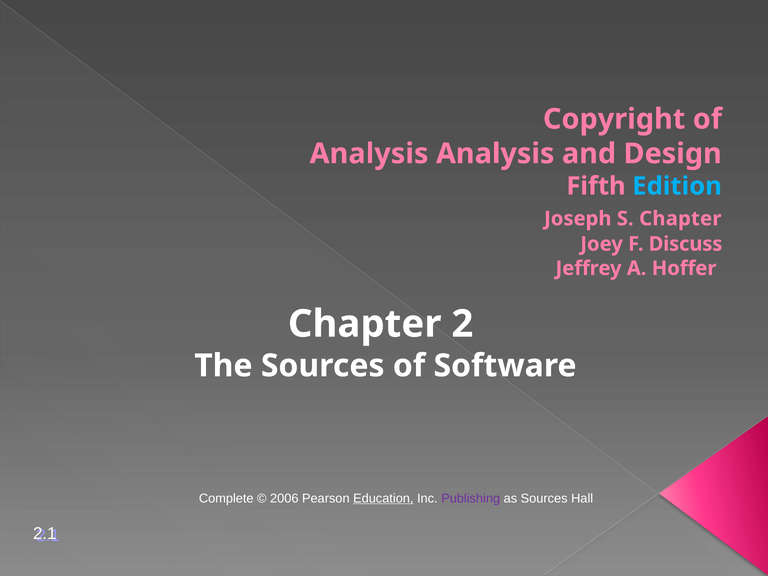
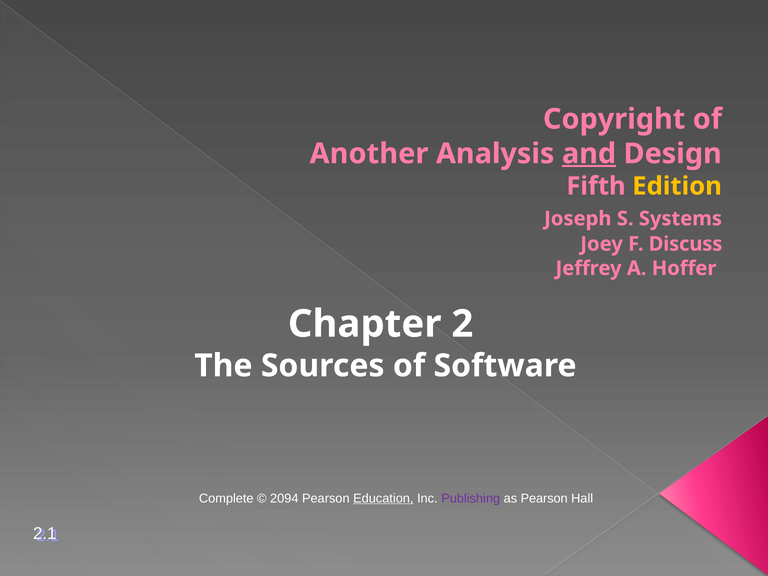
Analysis at (369, 154): Analysis -> Another
and underline: none -> present
Edition colour: light blue -> yellow
S Chapter: Chapter -> Systems
2006: 2006 -> 2094
as Sources: Sources -> Pearson
